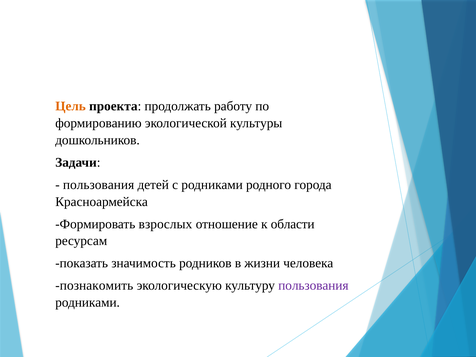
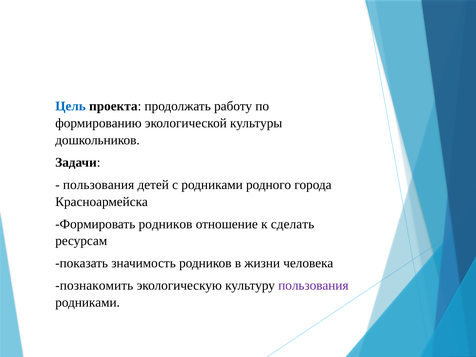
Цель colour: orange -> blue
Формировать взрослых: взрослых -> родников
области: области -> сделать
